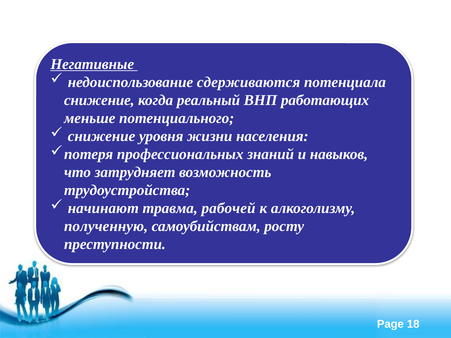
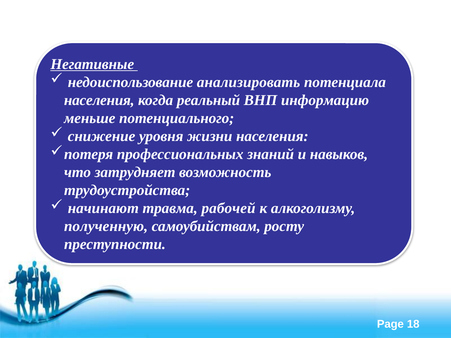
сдерживаются: сдерживаются -> анализировать
снижение at (99, 100): снижение -> населения
работающих: работающих -> информацию
